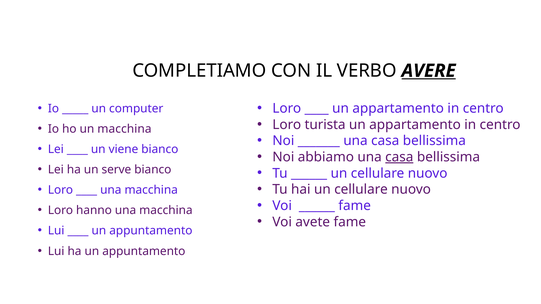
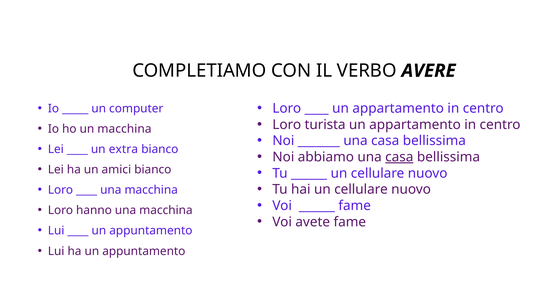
AVERE underline: present -> none
viene: viene -> extra
serve: serve -> amici
